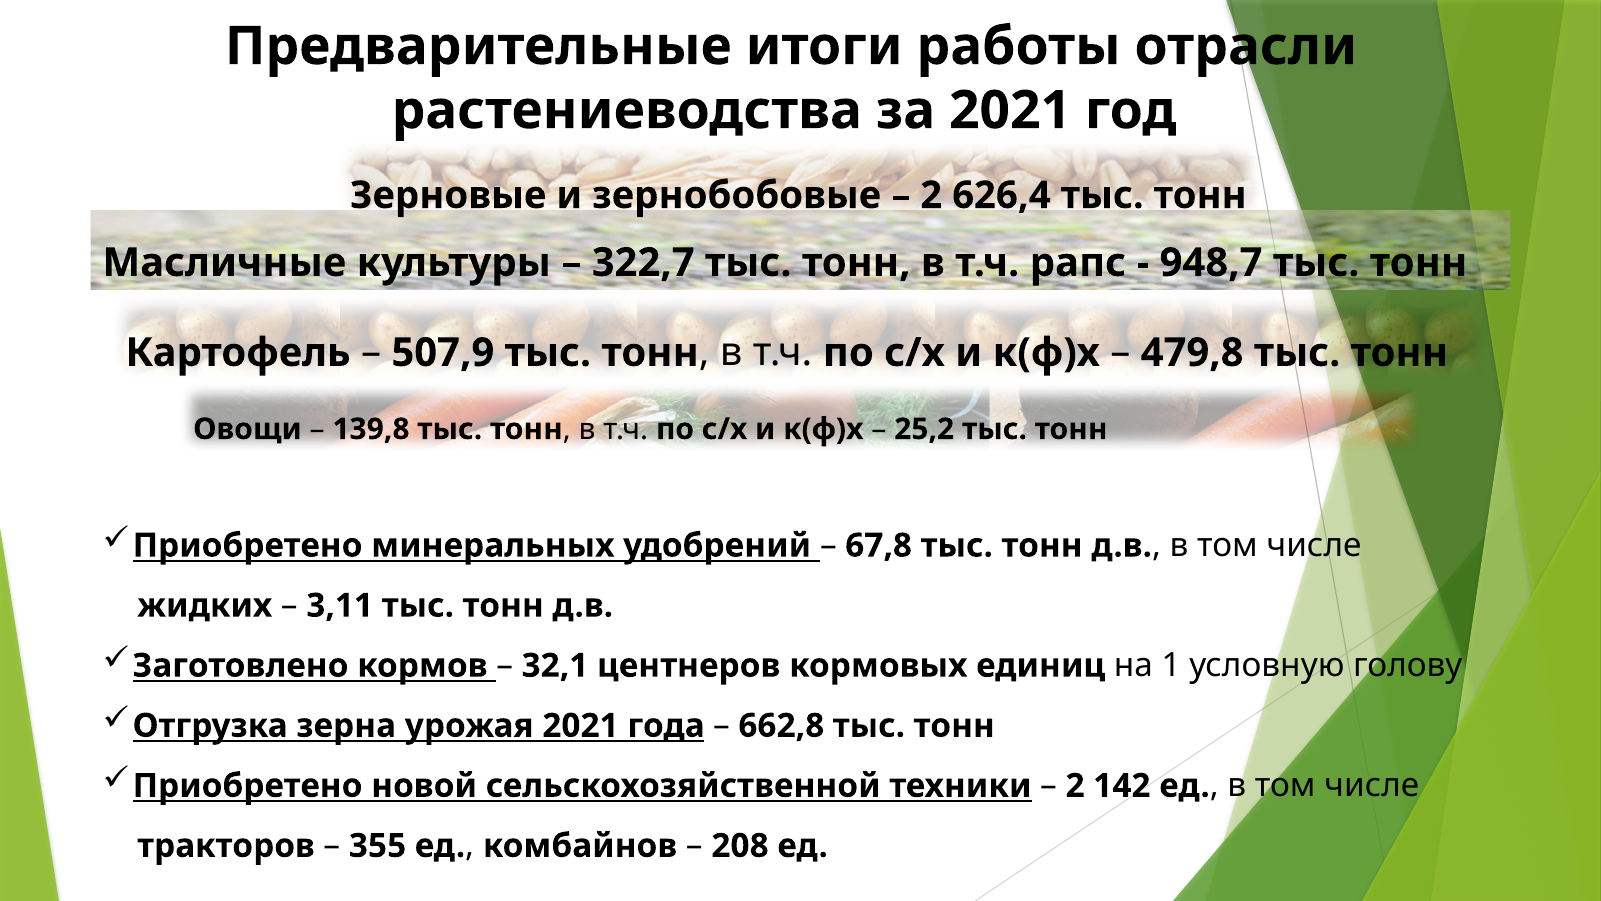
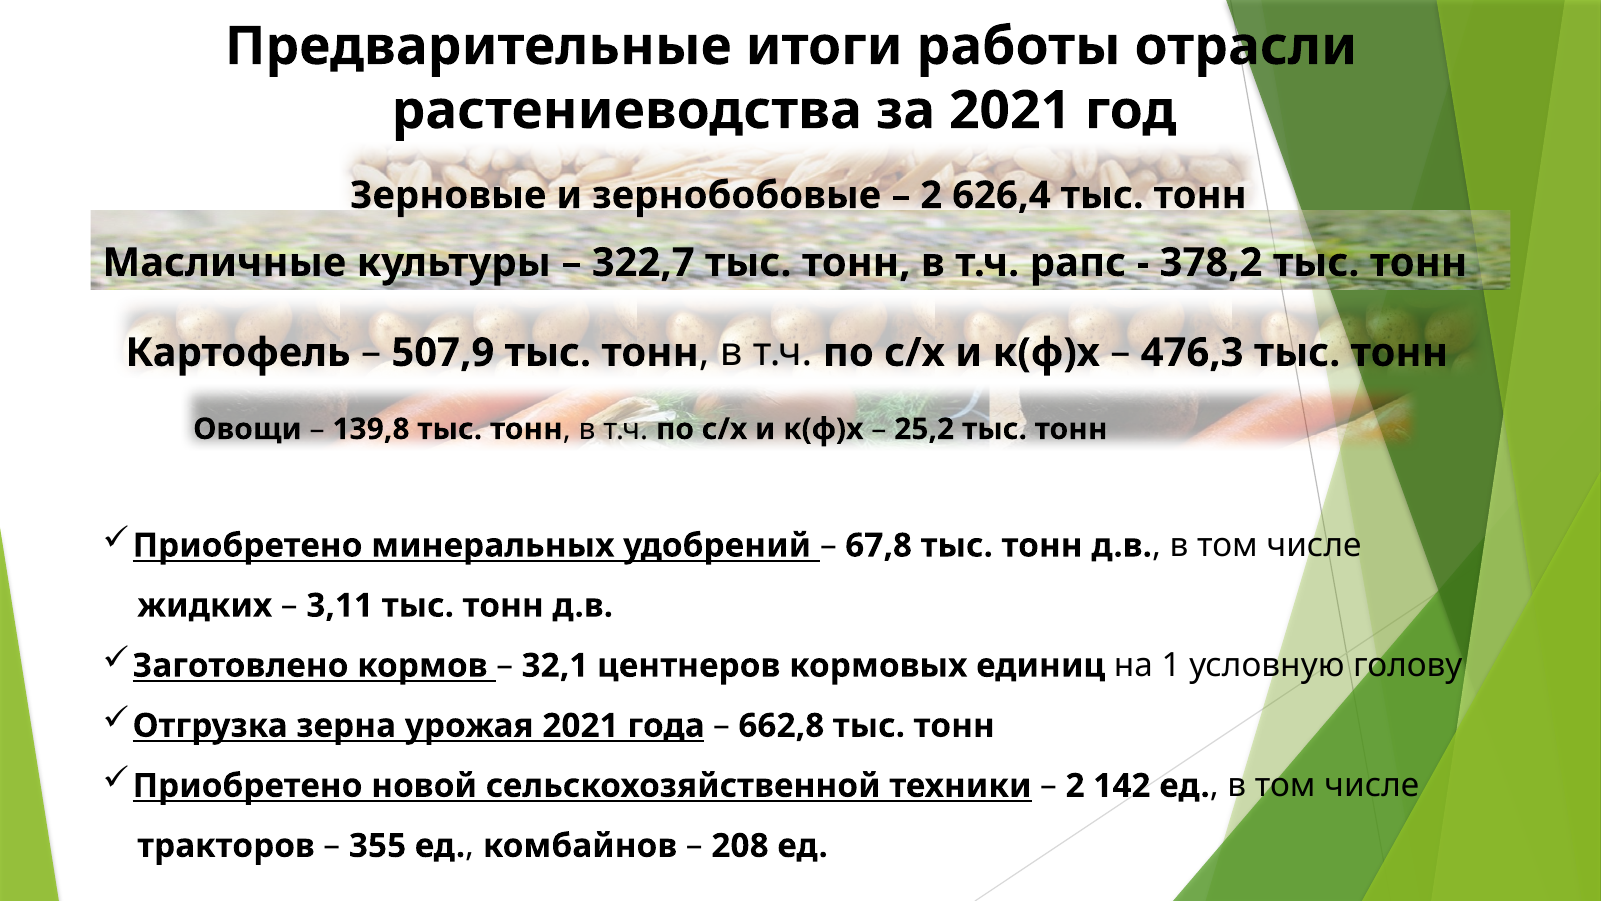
948,7: 948,7 -> 378,2
479,8: 479,8 -> 476,3
